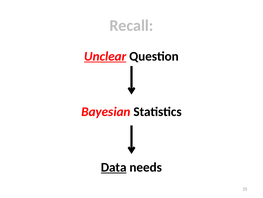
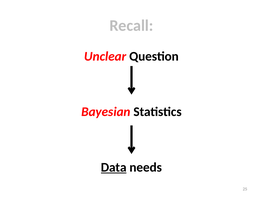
Unclear underline: present -> none
